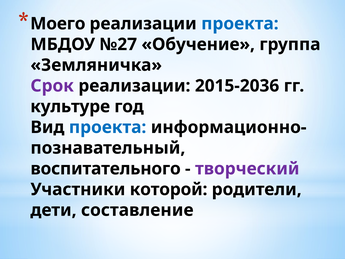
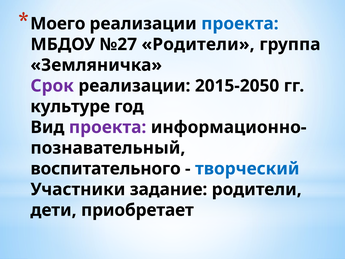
№27 Обучение: Обучение -> Родители
2015-2036: 2015-2036 -> 2015-2050
проекта at (108, 127) colour: blue -> purple
творческий colour: purple -> blue
которой: которой -> задание
составление: составление -> приобретает
